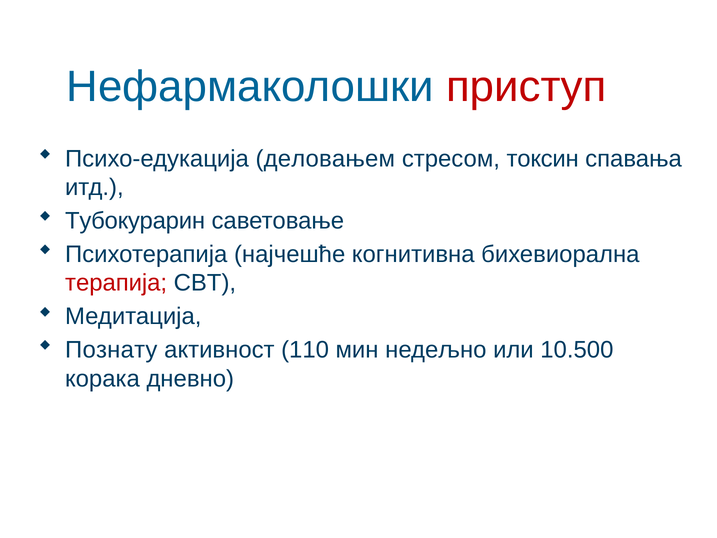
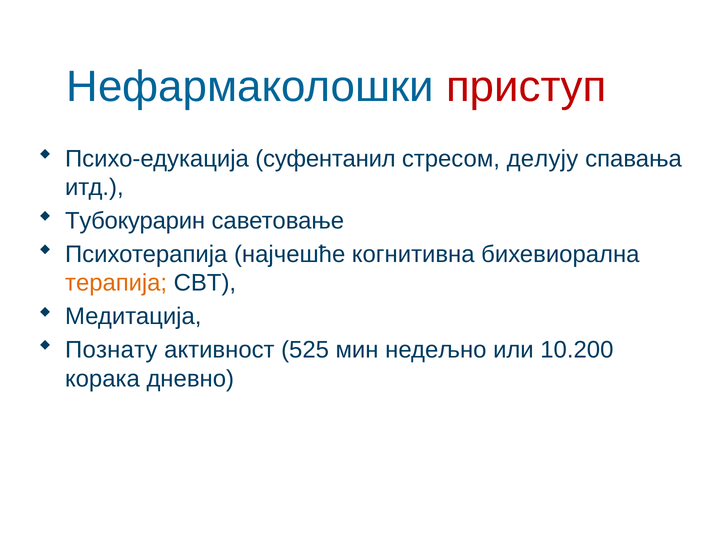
деловањем: деловањем -> суфентанил
токсин: токсин -> делују
терапија colour: red -> orange
110: 110 -> 525
10.500: 10.500 -> 10.200
